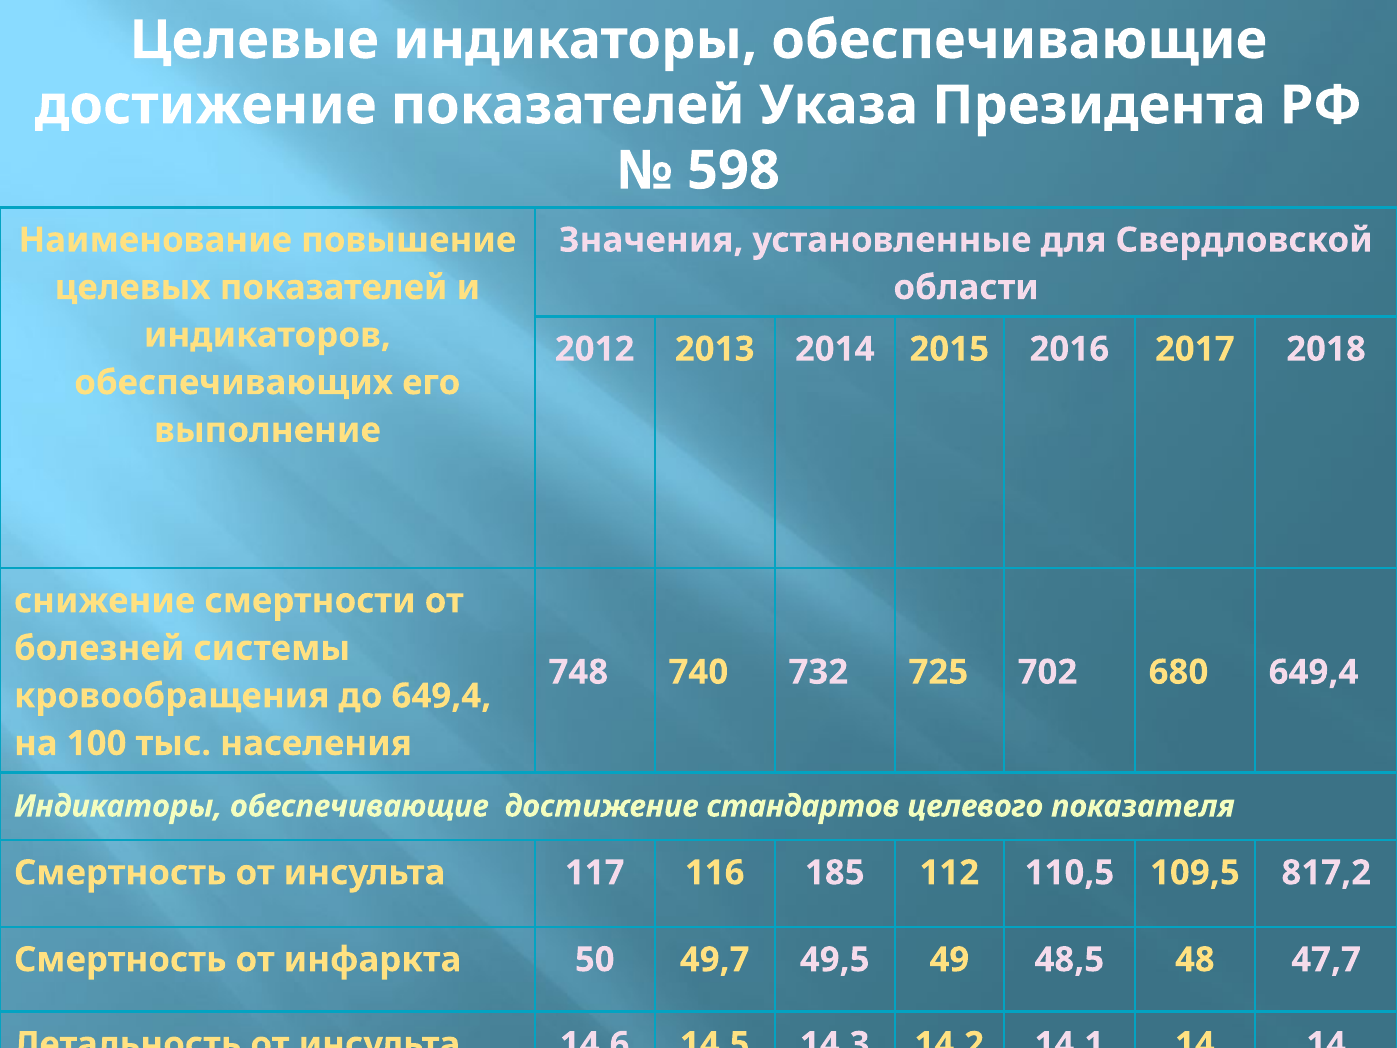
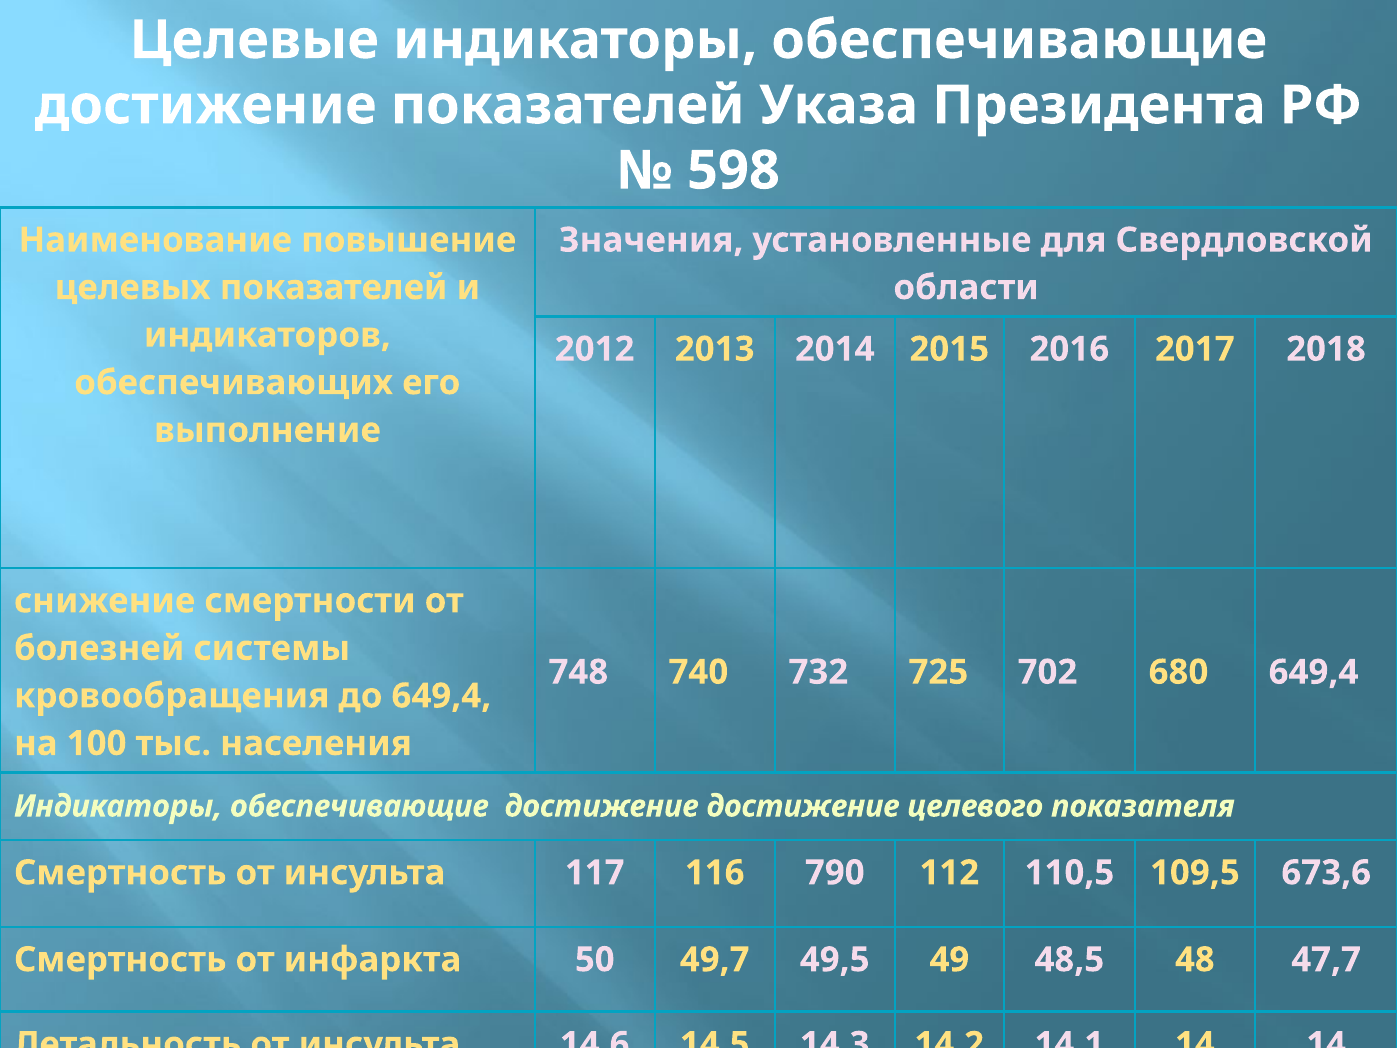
достижение стандартов: стандартов -> достижение
185: 185 -> 790
817,2: 817,2 -> 673,6
